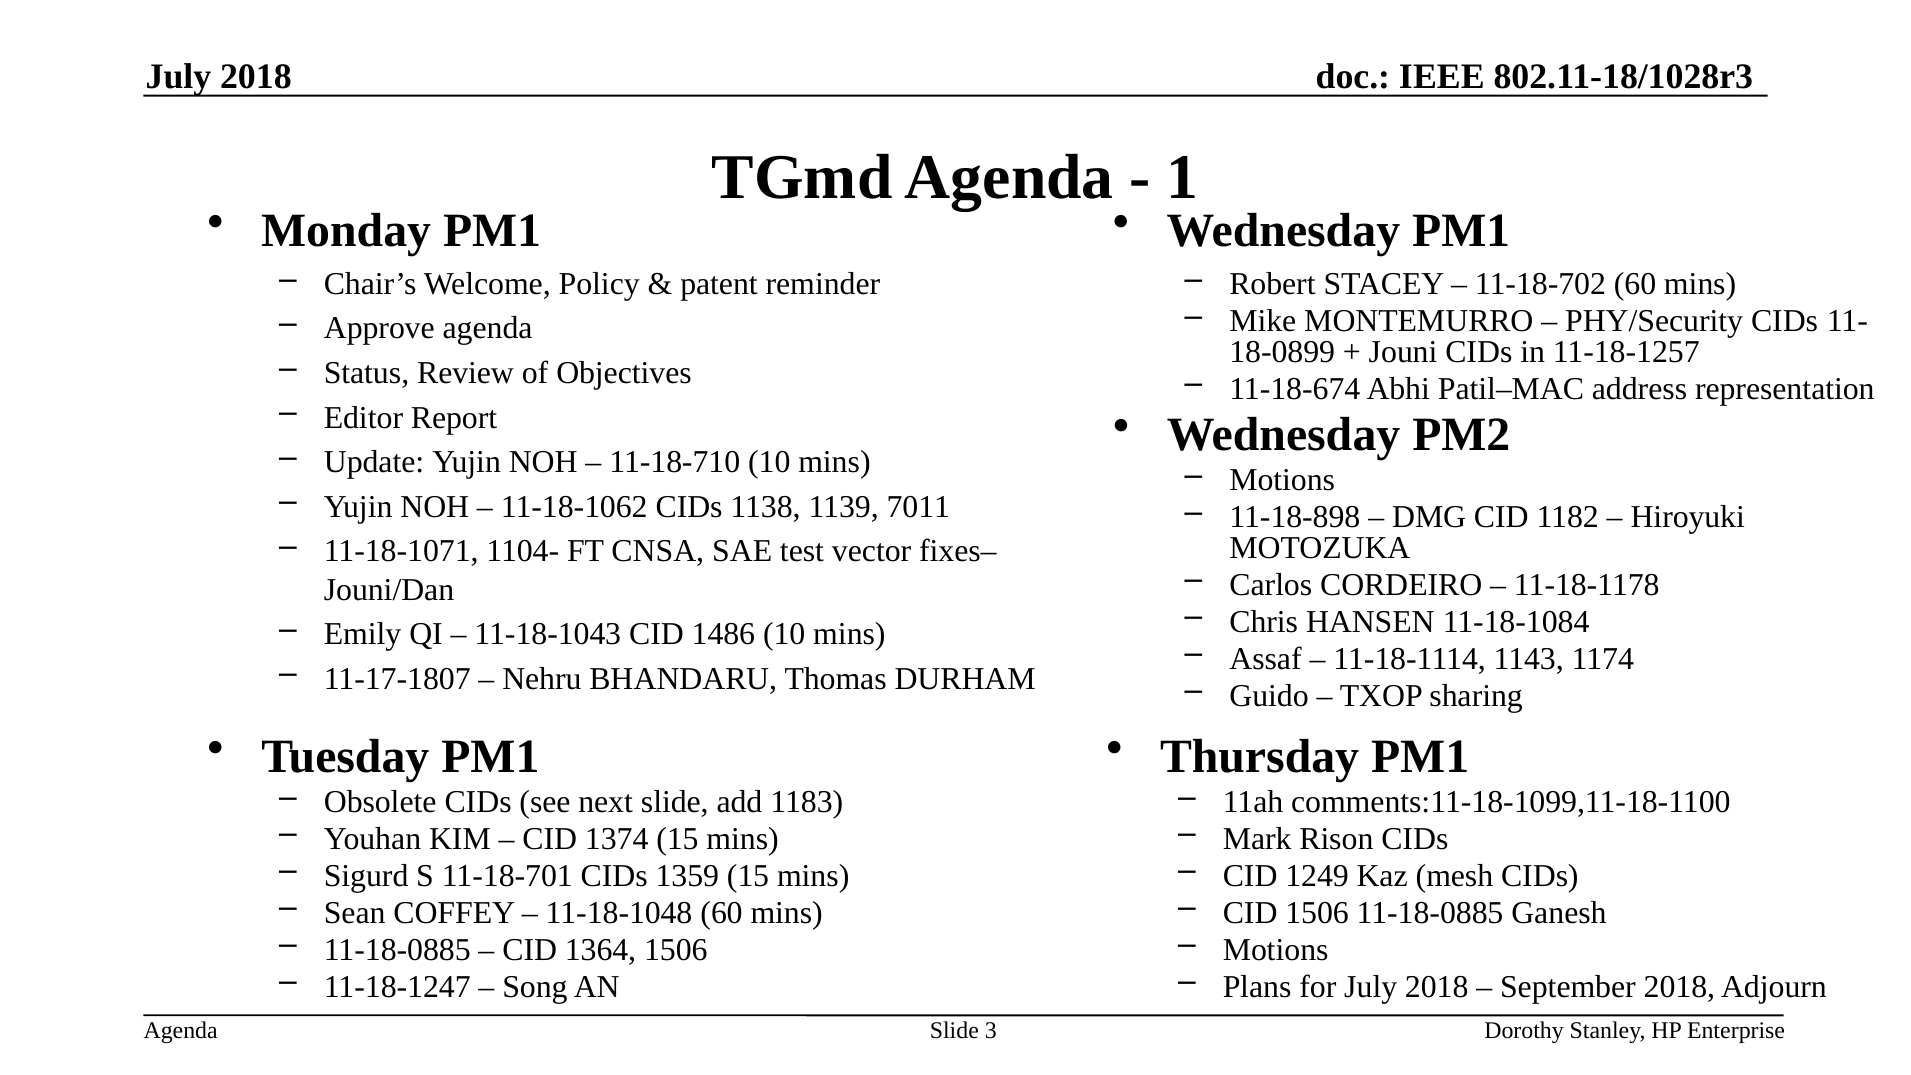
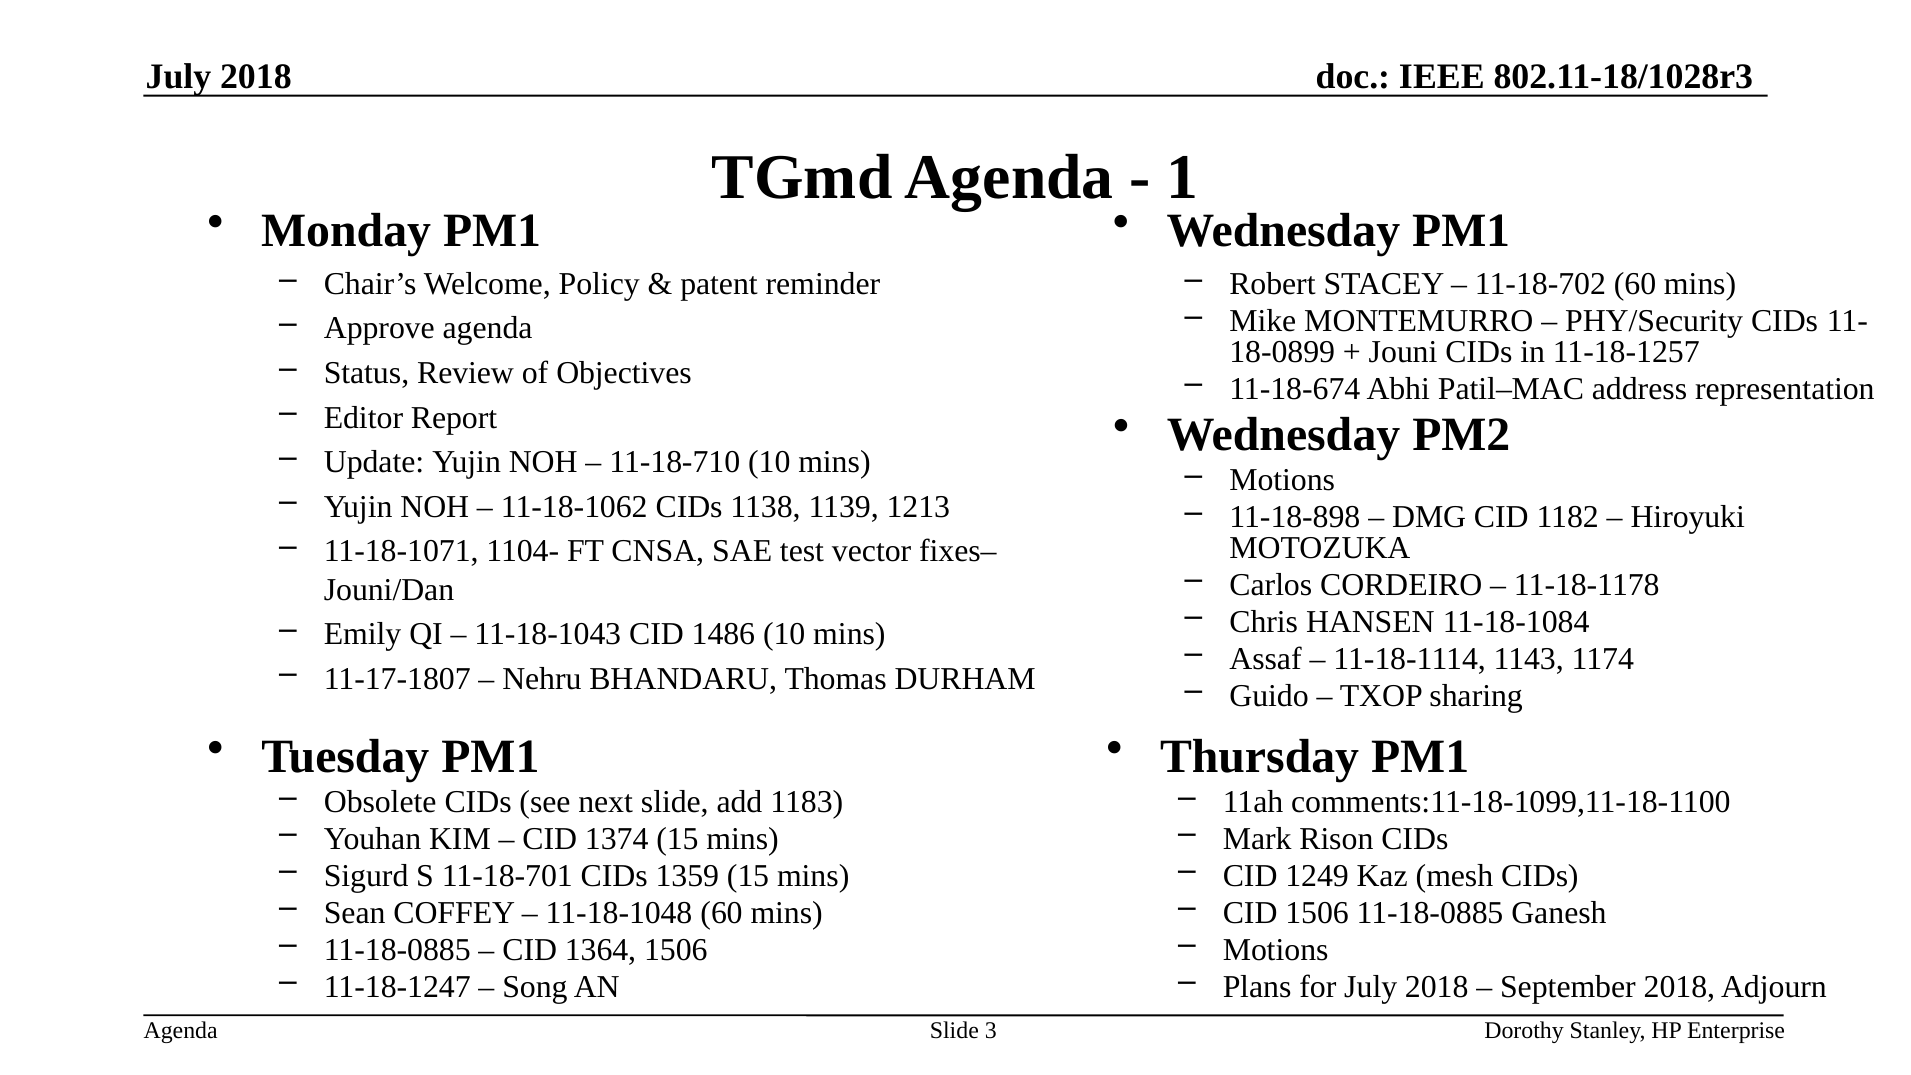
7011: 7011 -> 1213
